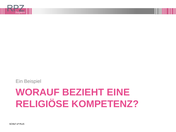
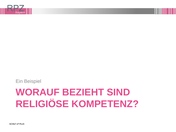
EINE: EINE -> SIND
